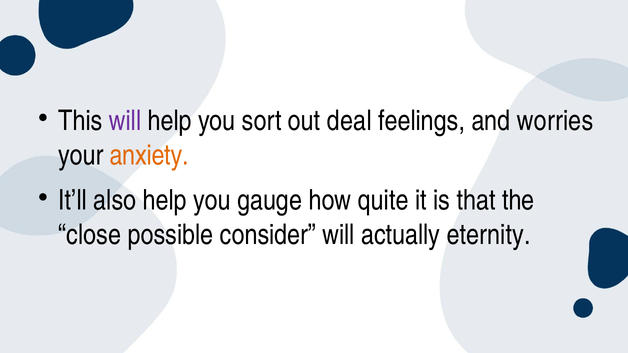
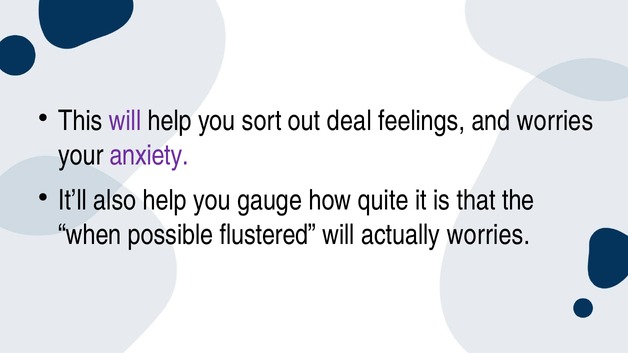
anxiety colour: orange -> purple
close: close -> when
consider: consider -> flustered
actually eternity: eternity -> worries
